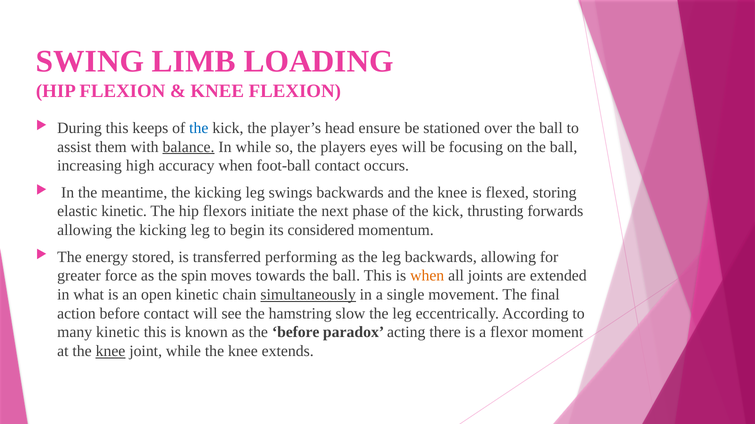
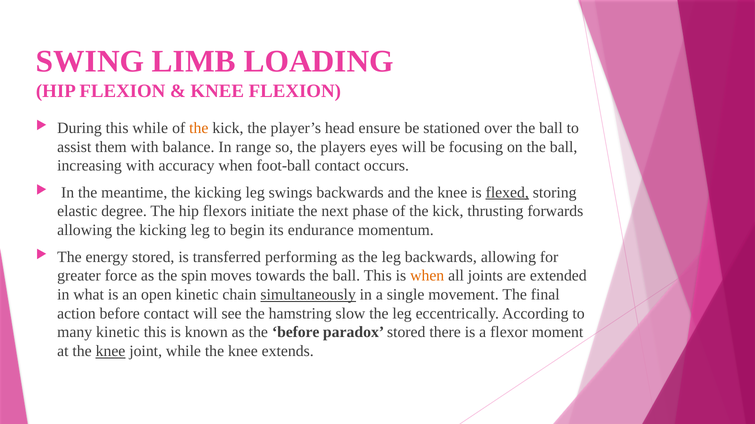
this keeps: keeps -> while
the at (199, 128) colour: blue -> orange
balance underline: present -> none
In while: while -> range
increasing high: high -> with
flexed underline: none -> present
elastic kinetic: kinetic -> degree
considered: considered -> endurance
paradox acting: acting -> stored
